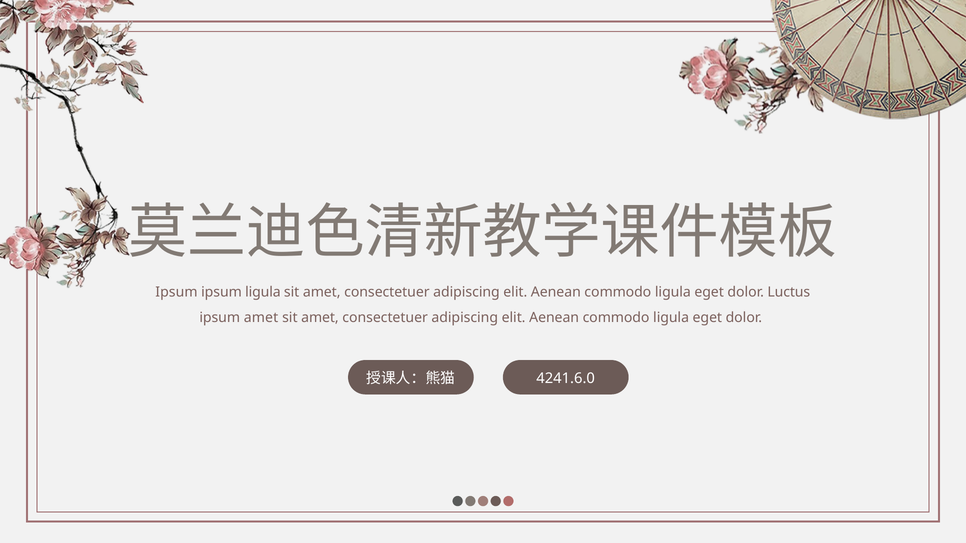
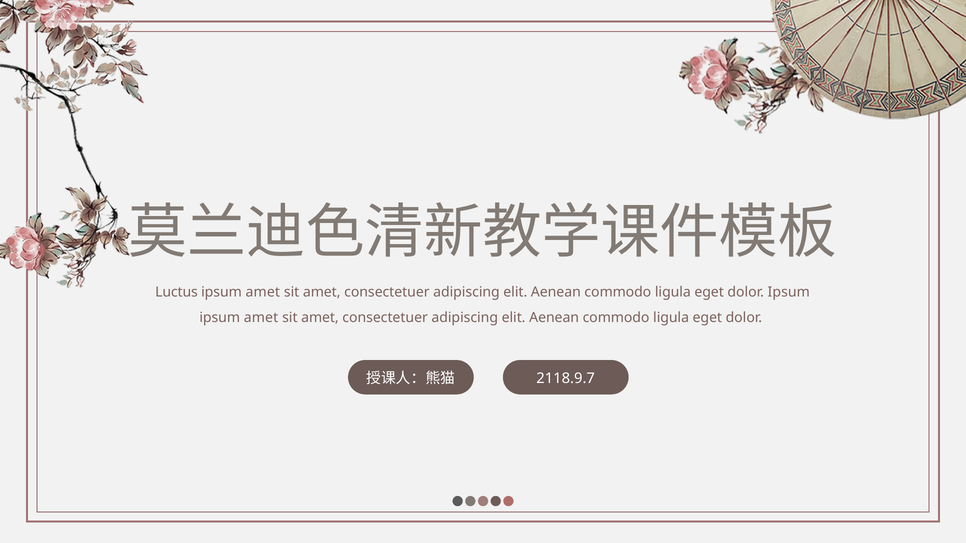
Ipsum at (176, 292): Ipsum -> Luctus
ligula at (263, 292): ligula -> amet
dolor Luctus: Luctus -> Ipsum
4241.6.0: 4241.6.0 -> 2118.9.7
